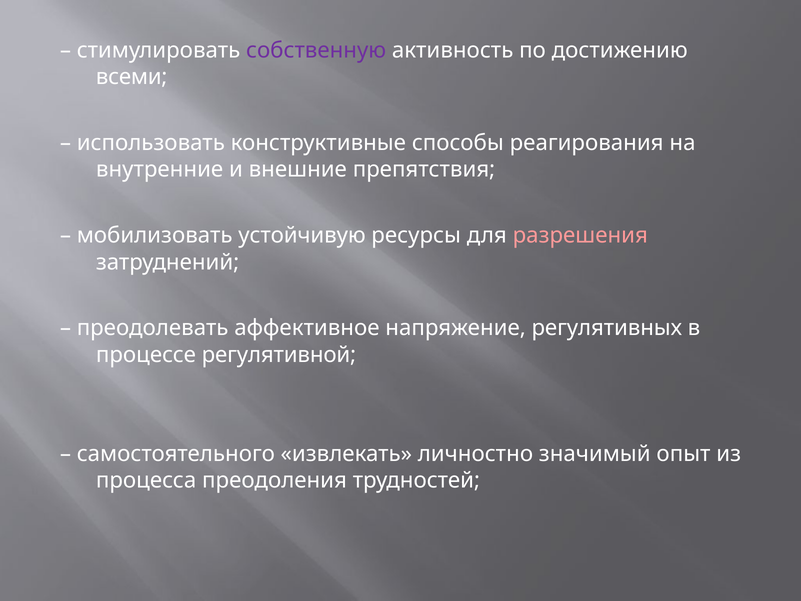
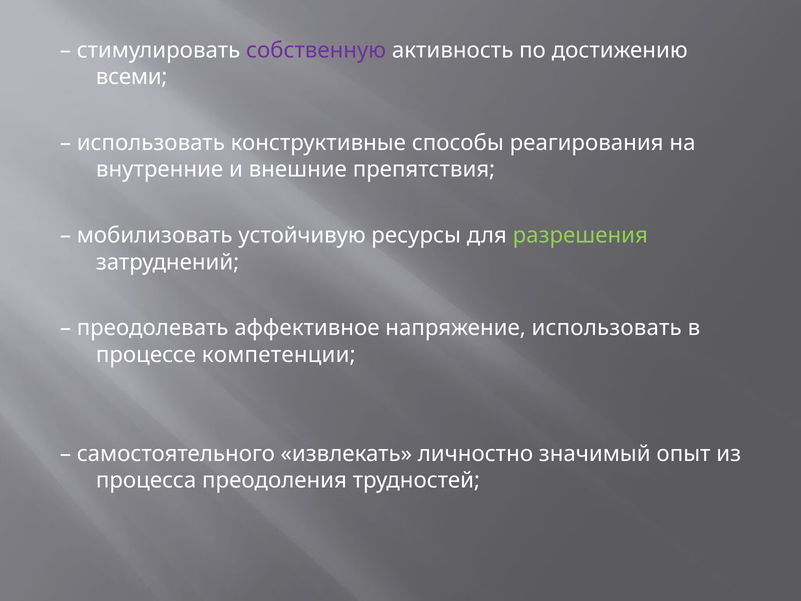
разрешения colour: pink -> light green
напряжение регулятивных: регулятивных -> использовать
регулятивной: регулятивной -> компетенции
